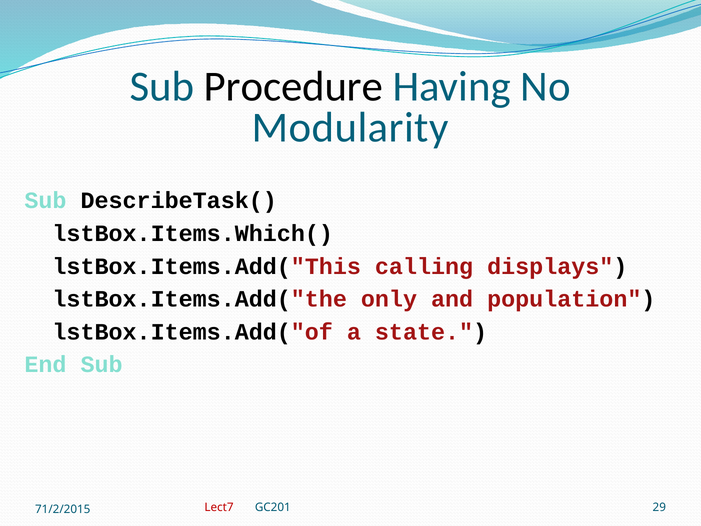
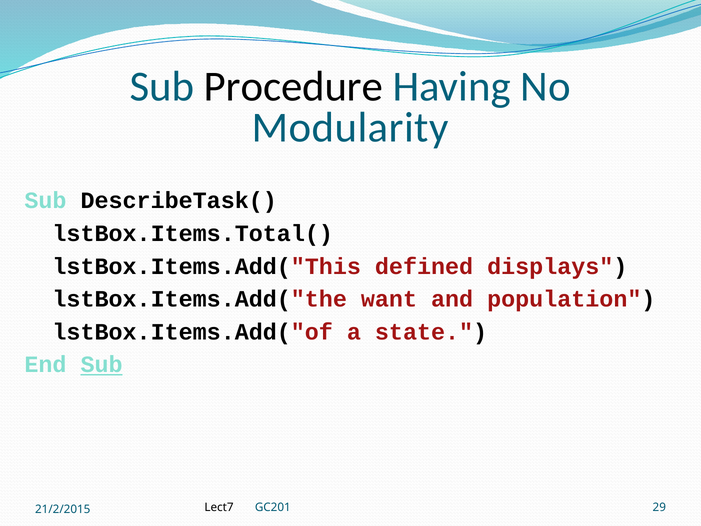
lstBox.Items.Which(: lstBox.Items.Which( -> lstBox.Items.Total(
calling: calling -> defined
only: only -> want
Sub at (102, 364) underline: none -> present
Lect7 colour: red -> black
71/2/2015: 71/2/2015 -> 21/2/2015
